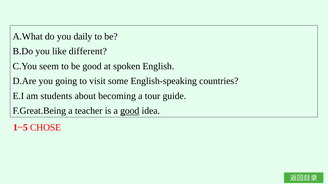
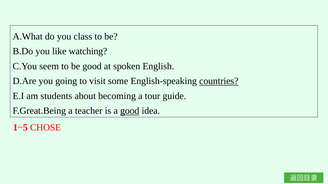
daily: daily -> class
different: different -> watching
countries underline: none -> present
